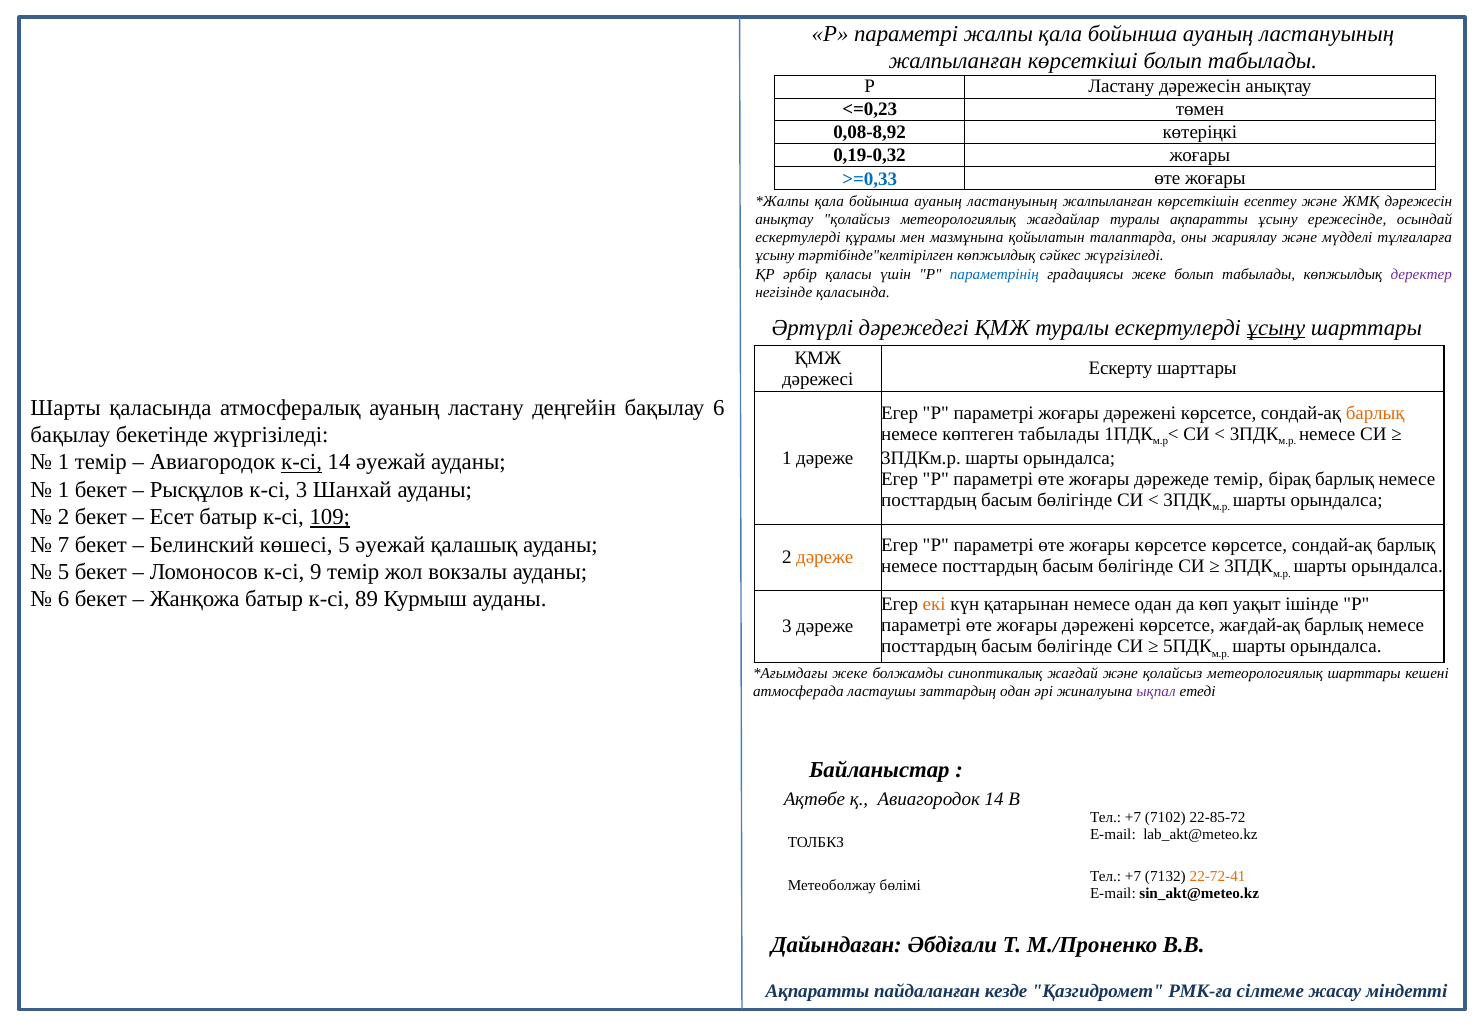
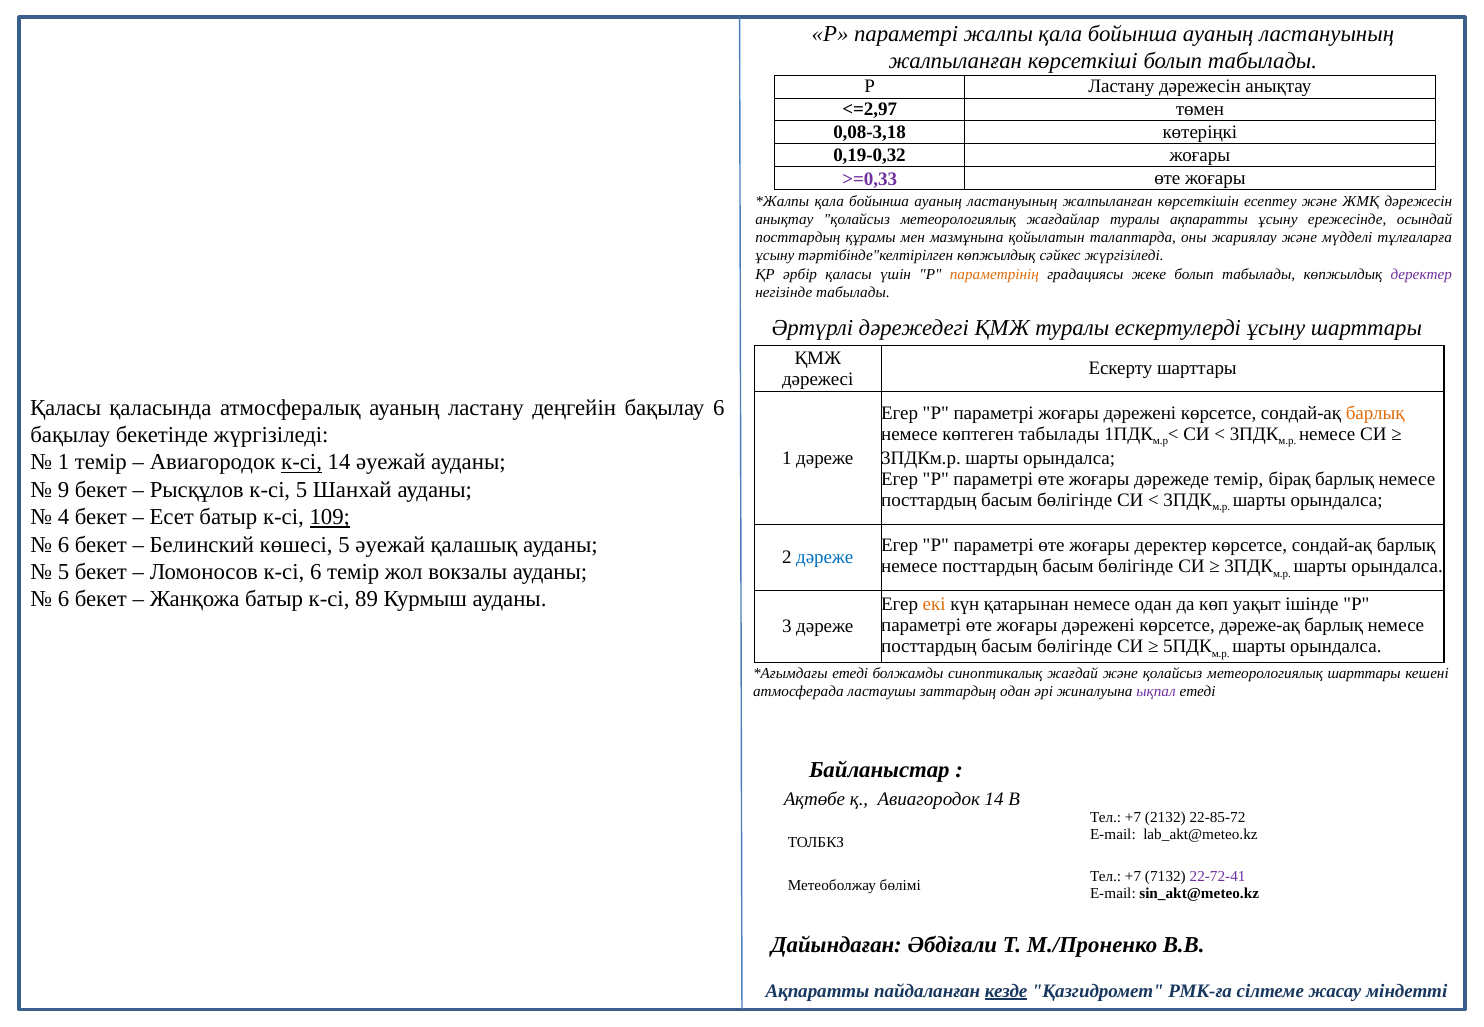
<=0,23: <=0,23 -> <=2,97
0,08-8,92: 0,08-8,92 -> 0,08-3,18
>=0,33 colour: blue -> purple
ескертулерді at (798, 238): ескертулерді -> посттардың
параметрінің colour: blue -> orange
негізінде қаласында: қаласында -> табылады
ұсыну at (1276, 328) underline: present -> none
Шарты at (65, 408): Шарты -> Қаласы
1 at (63, 490): 1 -> 9
к-сі 3: 3 -> 5
2 at (63, 517): 2 -> 4
7 at (63, 545): 7 -> 6
жоғары көрсетсе: көрсетсе -> деректер
дәреже at (825, 558) colour: orange -> blue
к-сі 9: 9 -> 6
жағдай-ақ: жағдай-ақ -> дәреже-ақ
жеке at (850, 674): жеке -> етеді
7102: 7102 -> 2132
22-72-41 colour: orange -> purple
кезде underline: none -> present
